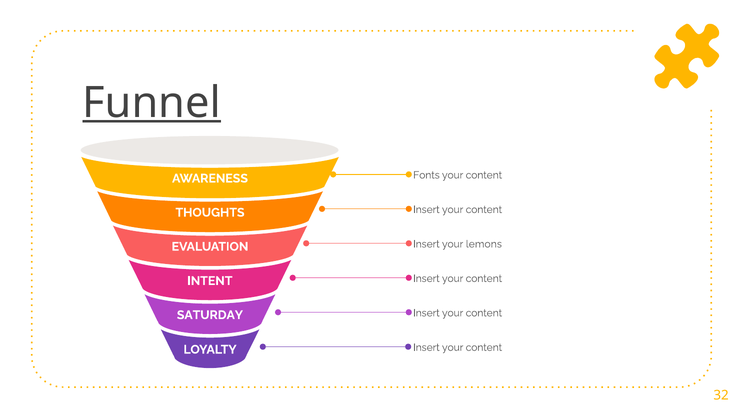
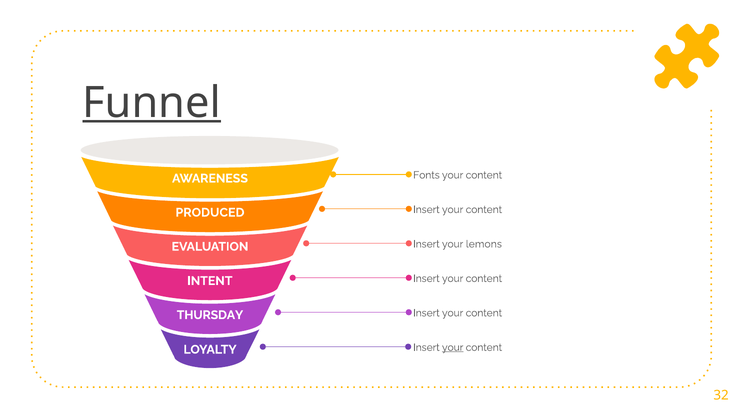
THOUGHTS: THOUGHTS -> PRODUCED
SATURDAY: SATURDAY -> THURSDAY
your at (453, 347) underline: none -> present
